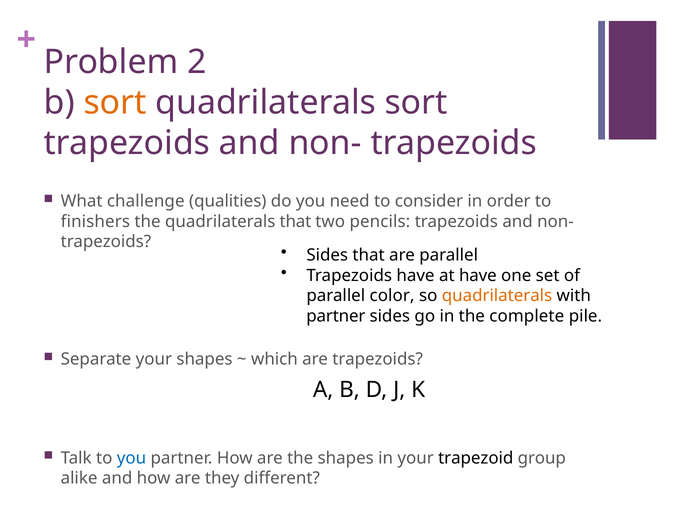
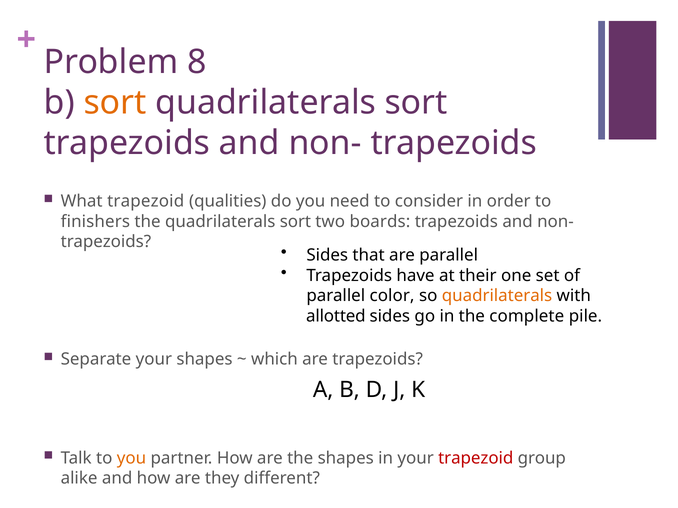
2: 2 -> 8
What challenge: challenge -> trapezoid
the quadrilaterals that: that -> sort
pencils: pencils -> boards
at have: have -> their
partner at (336, 316): partner -> allotted
you at (132, 458) colour: blue -> orange
trapezoid at (476, 458) colour: black -> red
